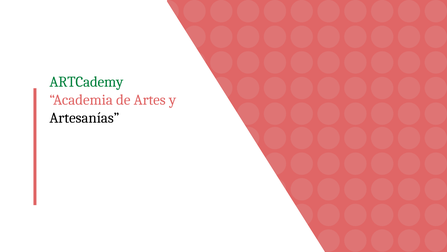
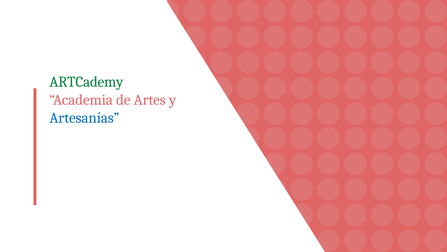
Artesanías colour: black -> blue
